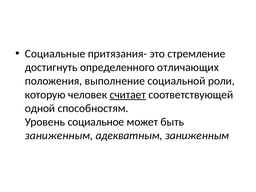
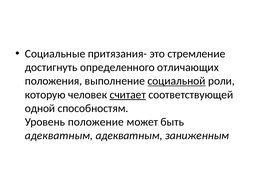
социальной underline: none -> present
социальное: социальное -> положение
заниженным at (59, 136): заниженным -> адекватным
